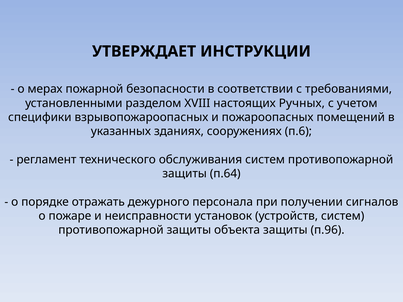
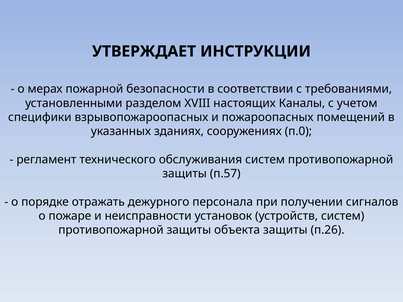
Ручных: Ручных -> Каналы
п.6: п.6 -> п.0
п.64: п.64 -> п.57
п.96: п.96 -> п.26
